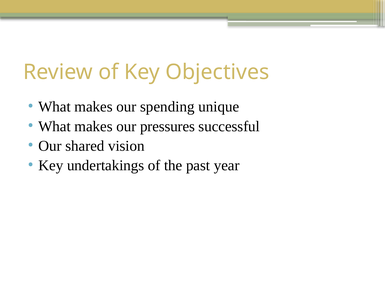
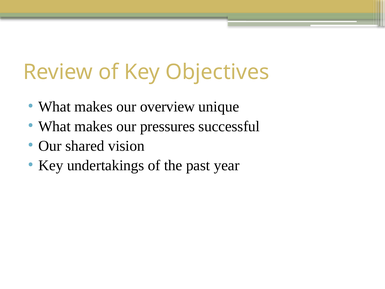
spending: spending -> overview
